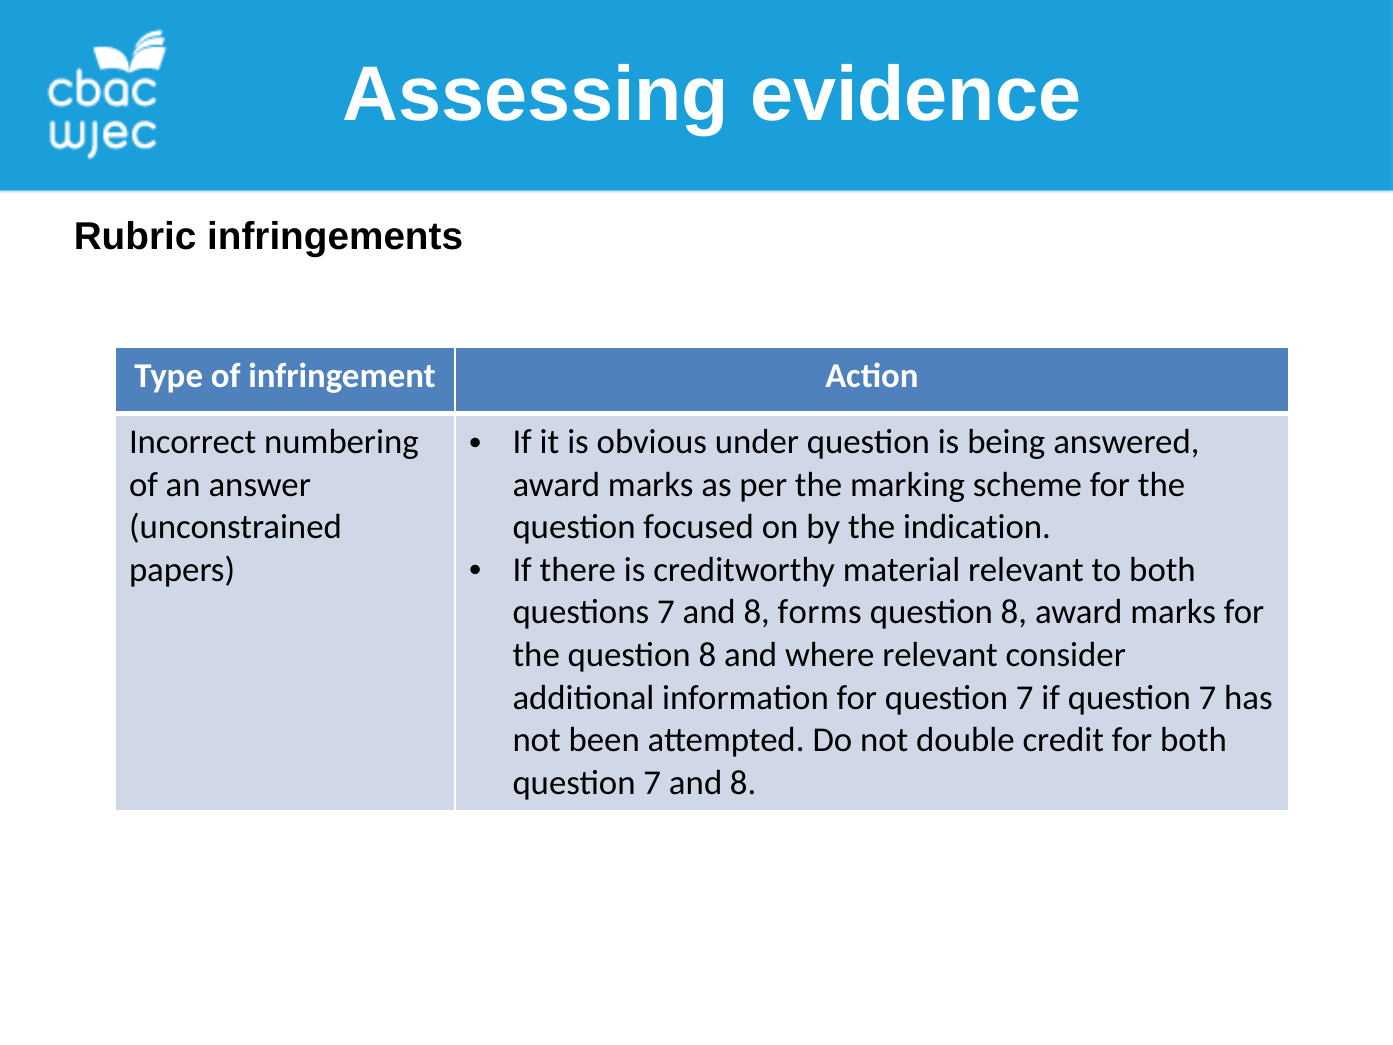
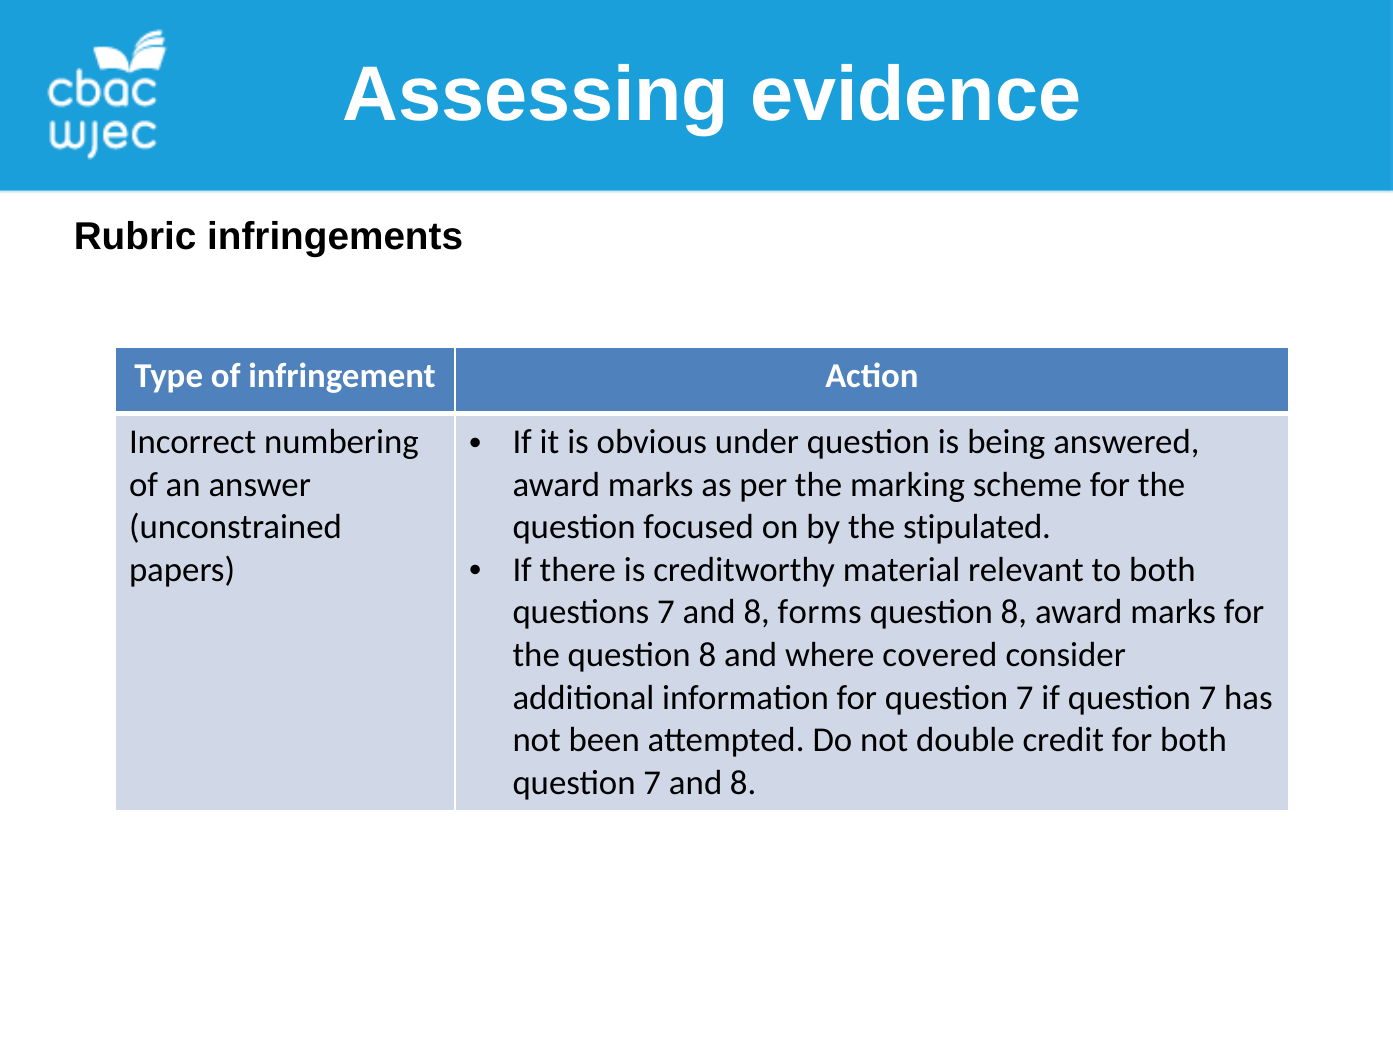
indication: indication -> stipulated
where relevant: relevant -> covered
